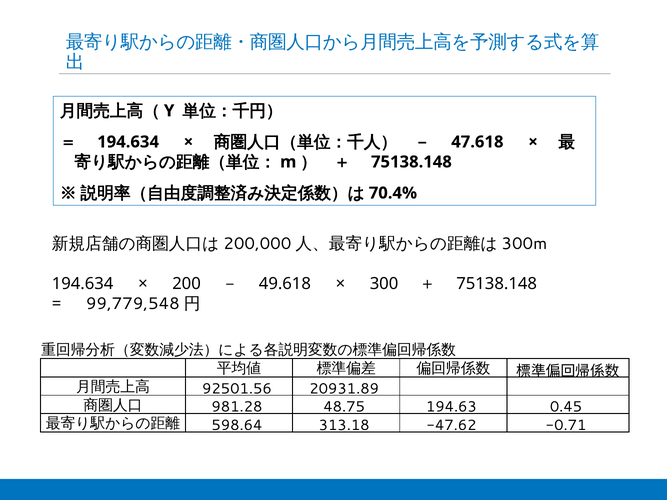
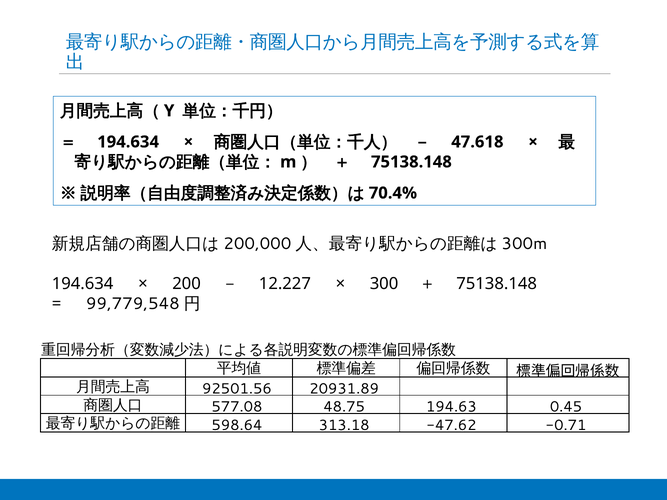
49.618: 49.618 -> 12.227
981.28: 981.28 -> 577.08
